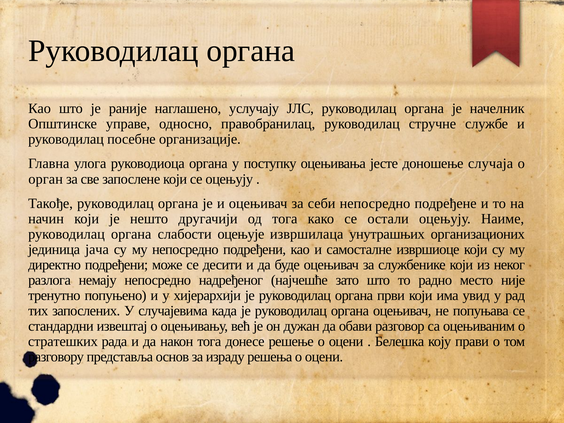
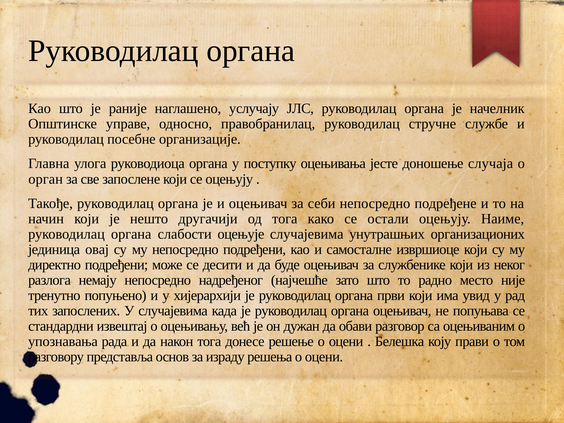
оцењује извршилаца: извршилаца -> случајевима
јача: јача -> овај
стратешких: стратешких -> упознавања
